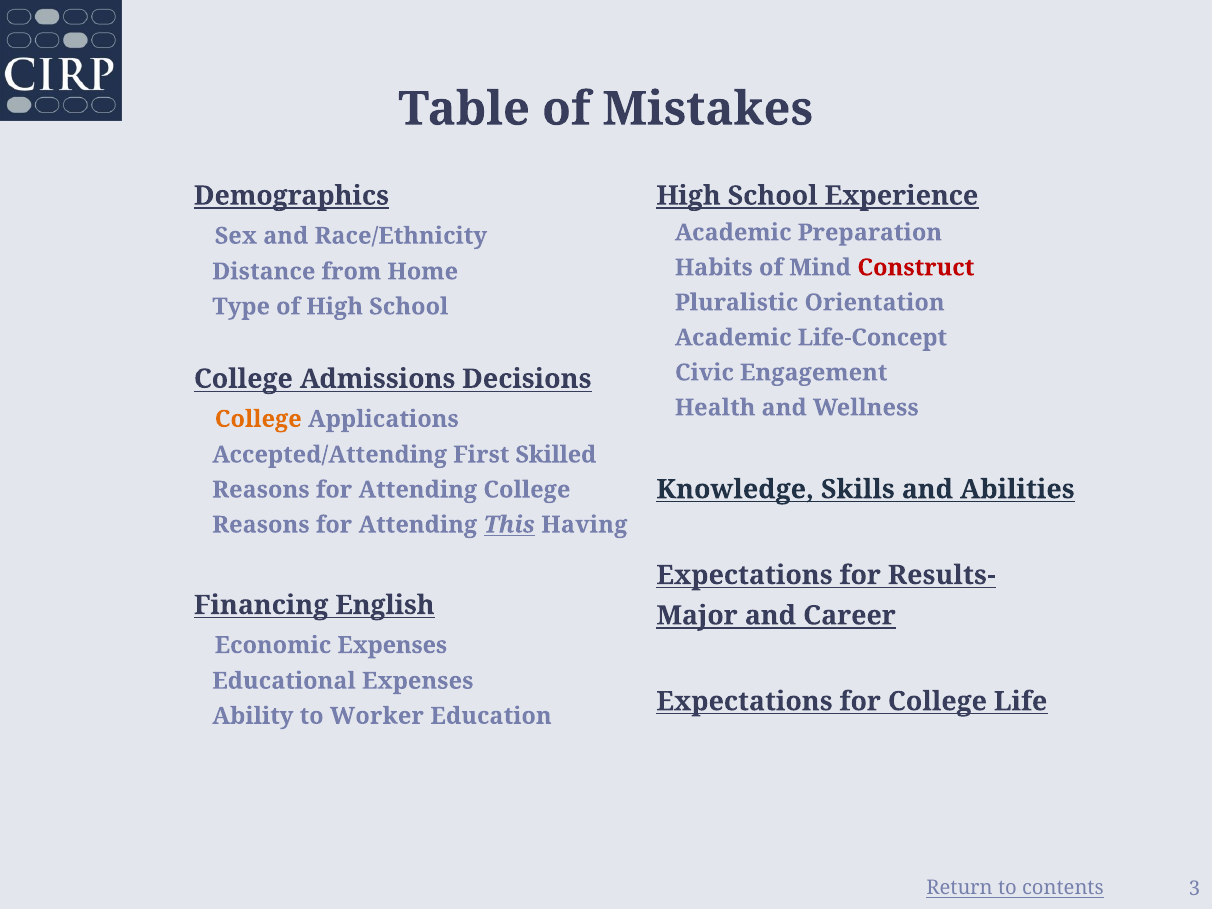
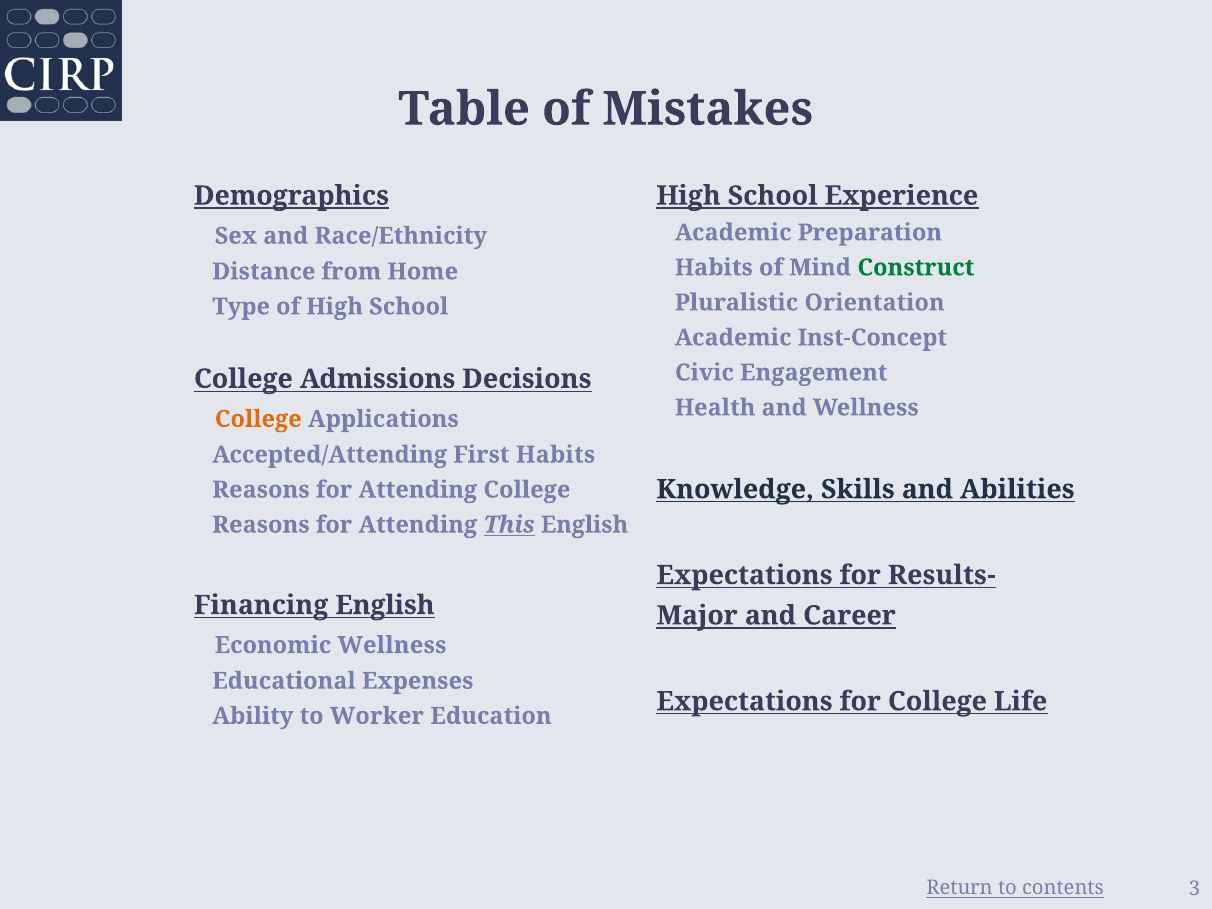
Construct colour: red -> green
Life-Concept: Life-Concept -> Inst-Concept
First Skilled: Skilled -> Habits
This Having: Having -> English
Economic Expenses: Expenses -> Wellness
